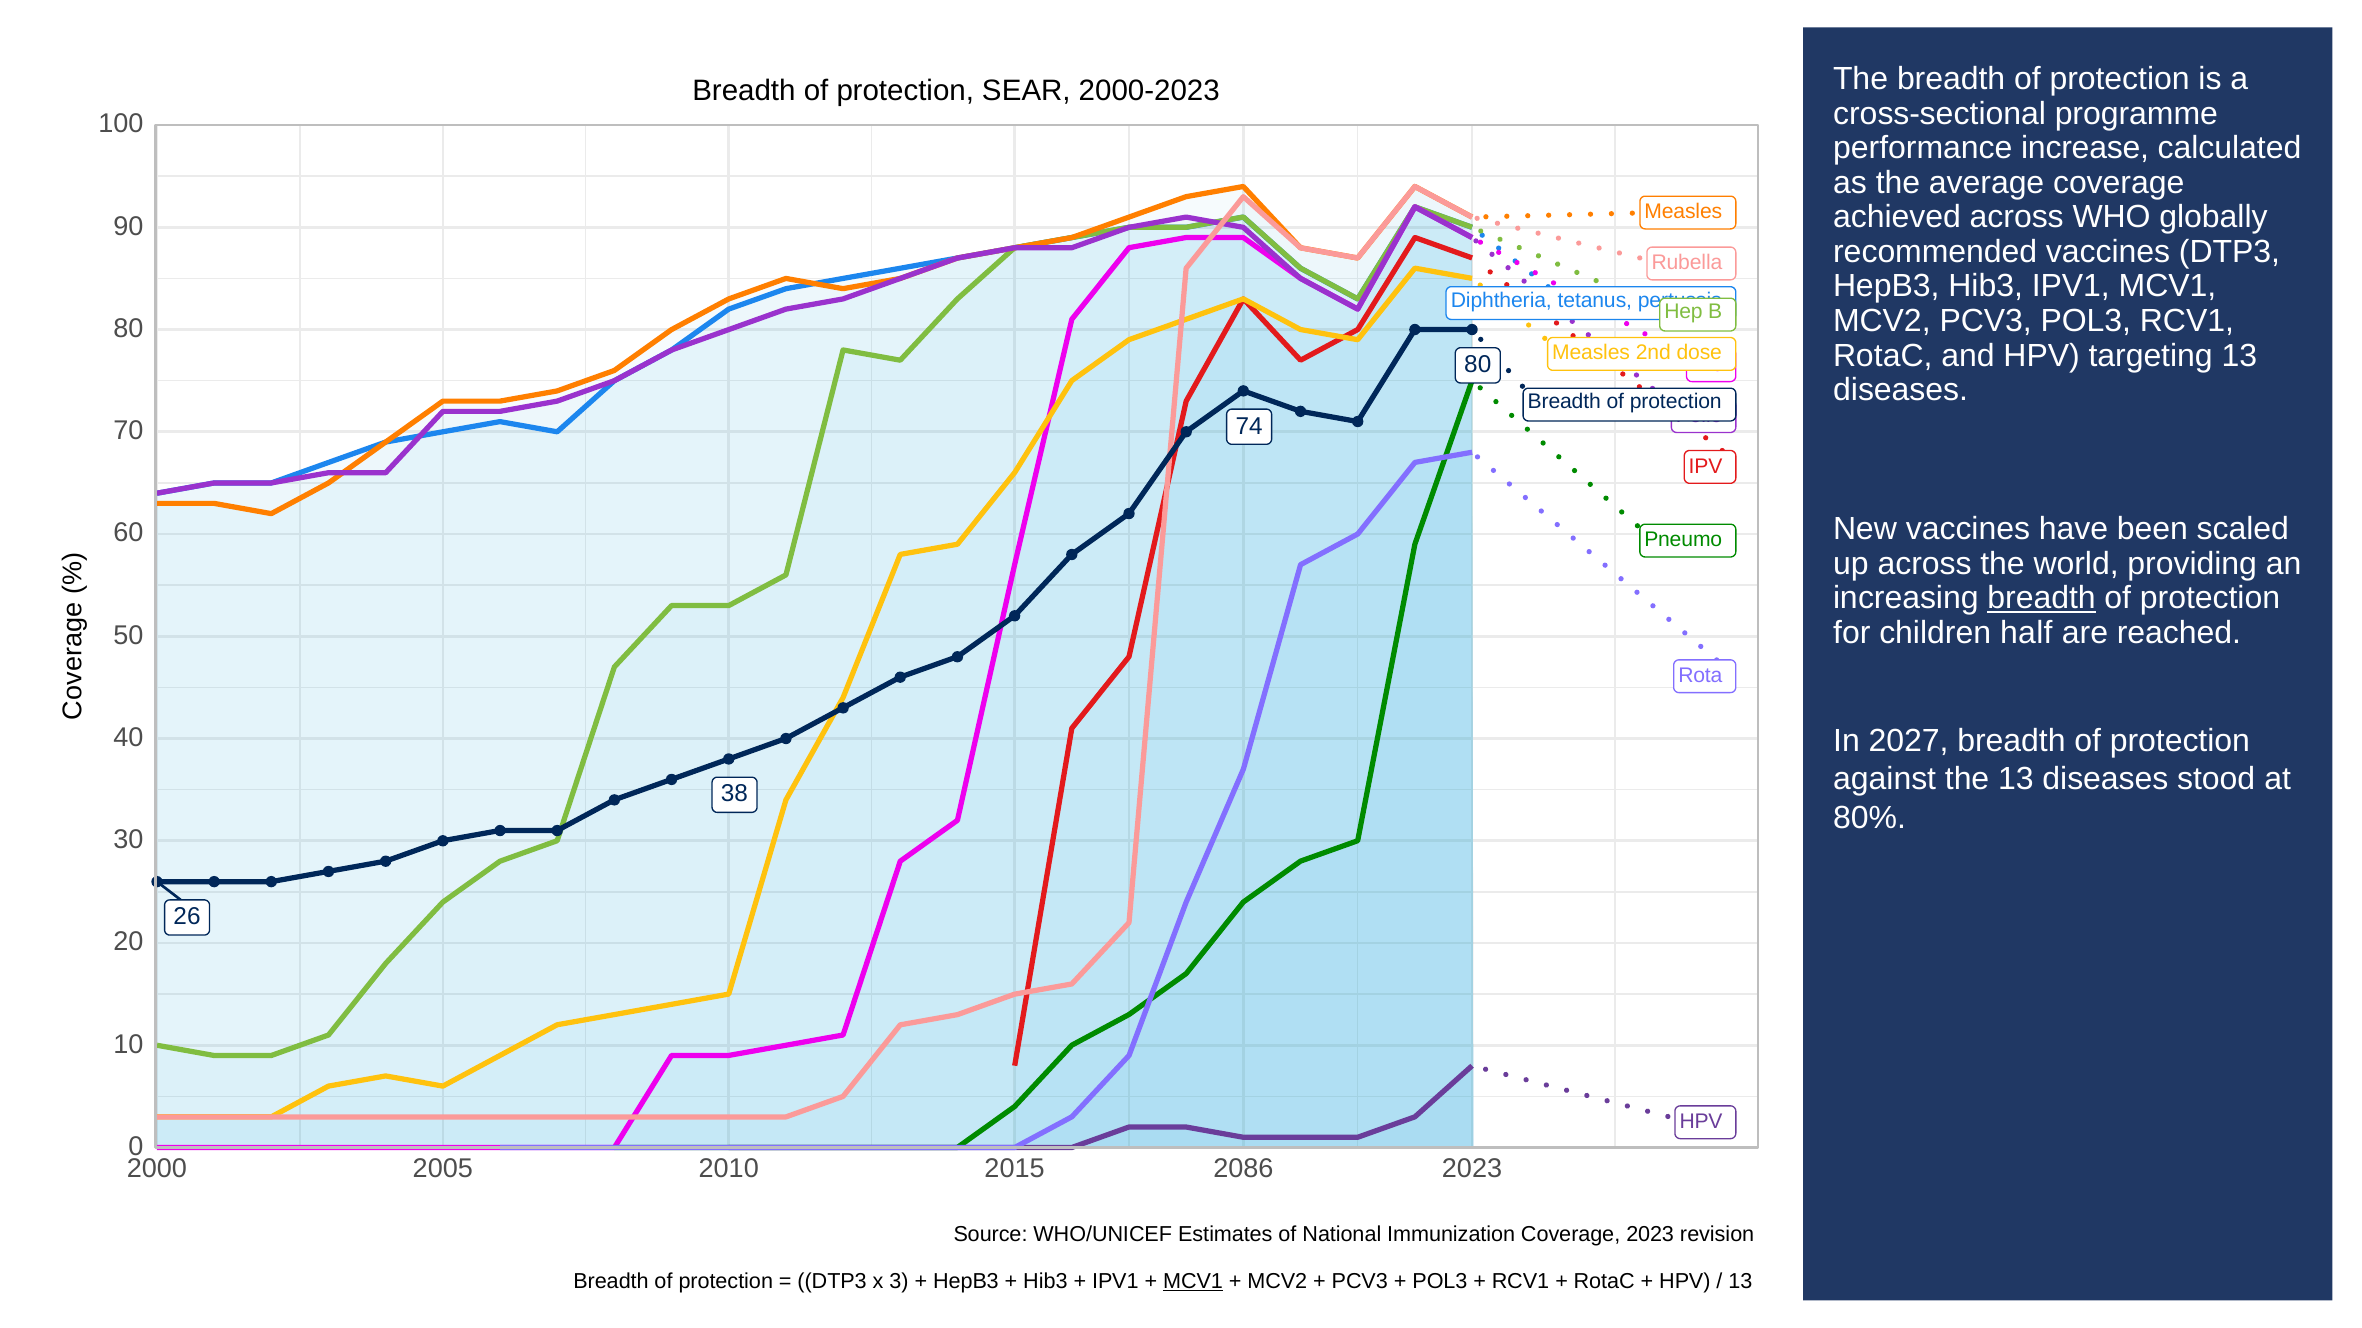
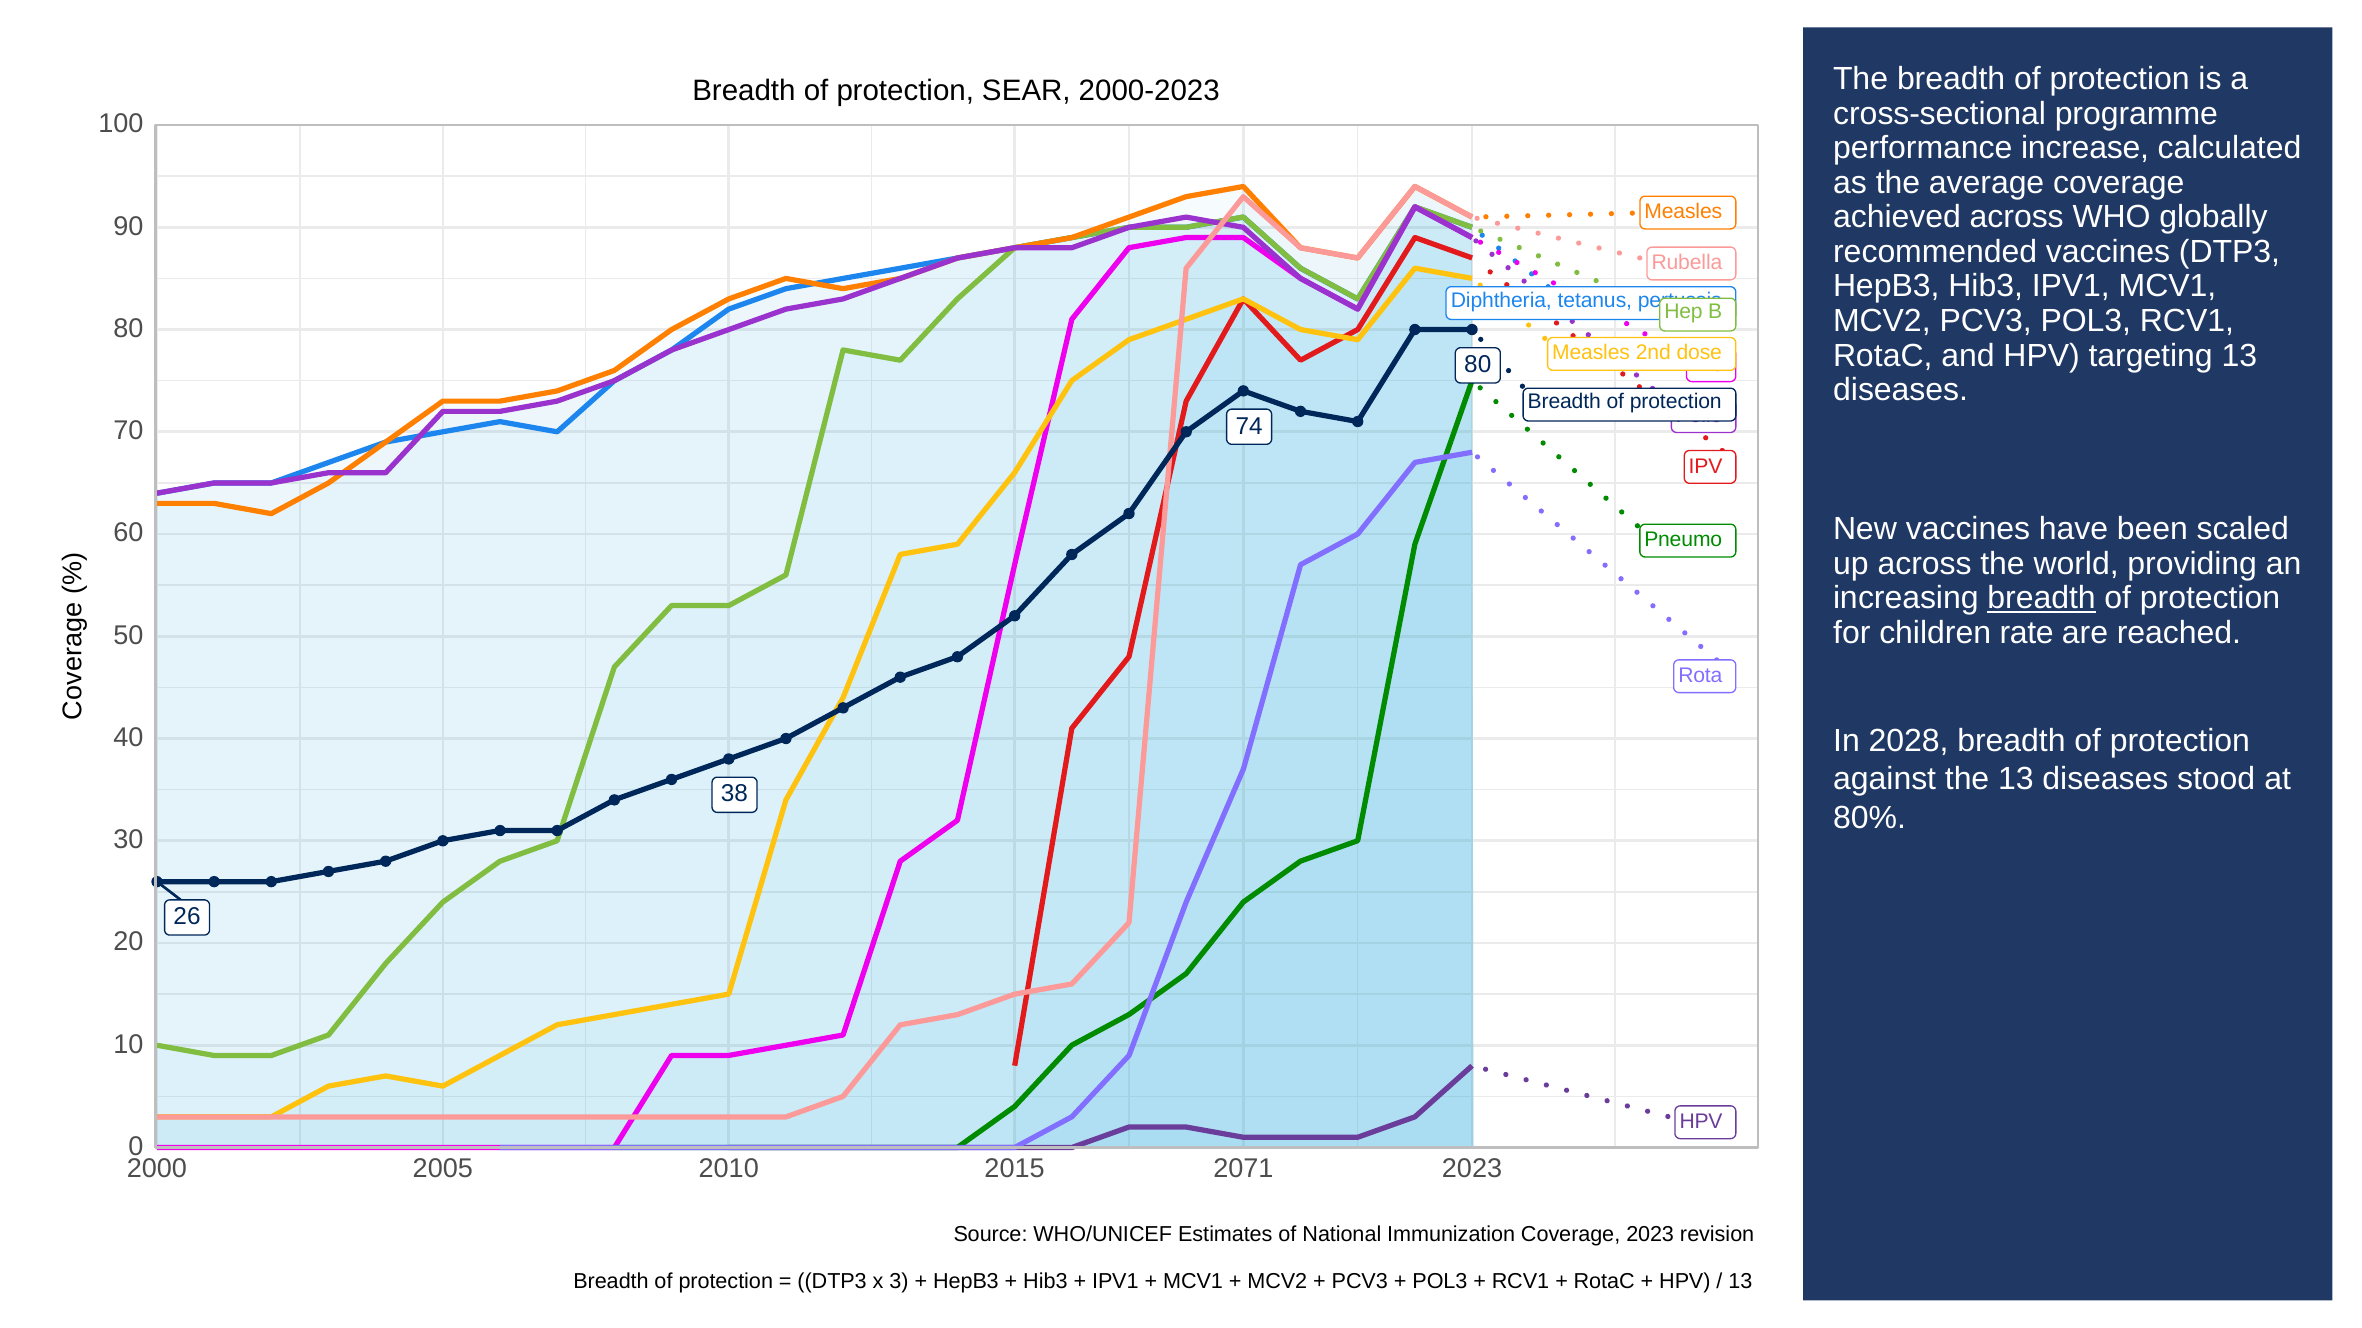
half: half -> rate
2027: 2027 -> 2028
2086: 2086 -> 2071
MCV1 at (1193, 1282) underline: present -> none
